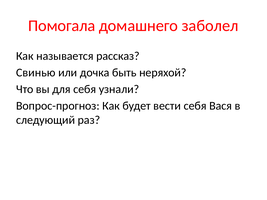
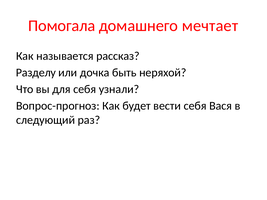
заболел: заболел -> мечтает
Свинью: Свинью -> Разделу
